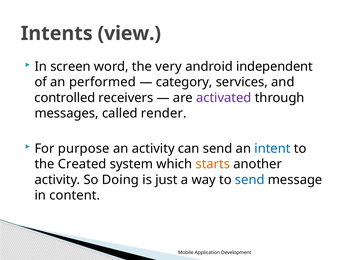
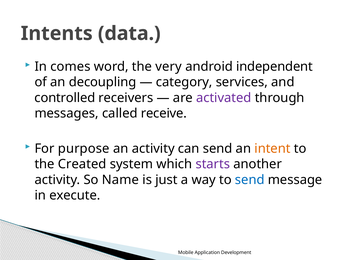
view: view -> data
screen: screen -> comes
performed: performed -> decoupling
render: render -> receive
intent colour: blue -> orange
starts colour: orange -> purple
Doing: Doing -> Name
content: content -> execute
